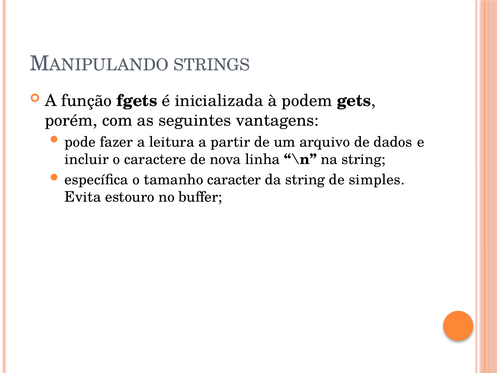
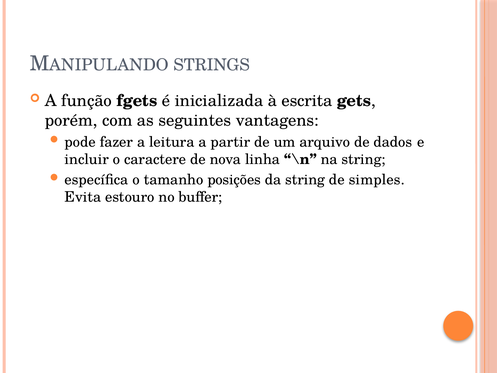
podem: podem -> escrita
caracter: caracter -> posições
